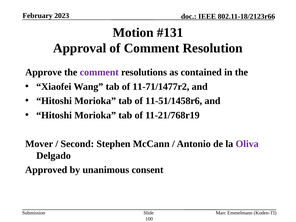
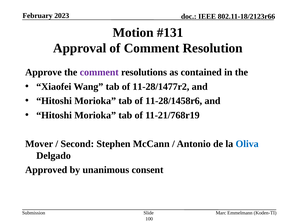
11-71/1477r2: 11-71/1477r2 -> 11-28/1477r2
11-51/1458r6: 11-51/1458r6 -> 11-28/1458r6
Oliva colour: purple -> blue
